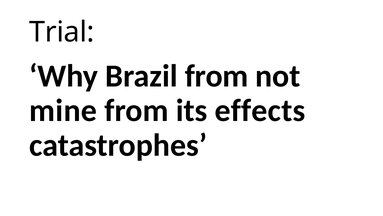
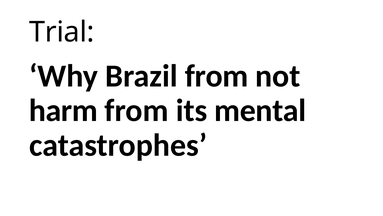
mine: mine -> harm
effects: effects -> mental
